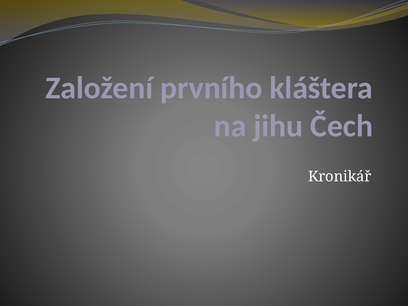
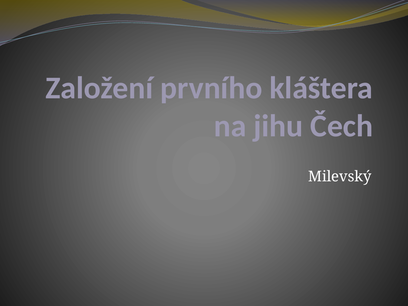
Kronikář: Kronikář -> Milevský
